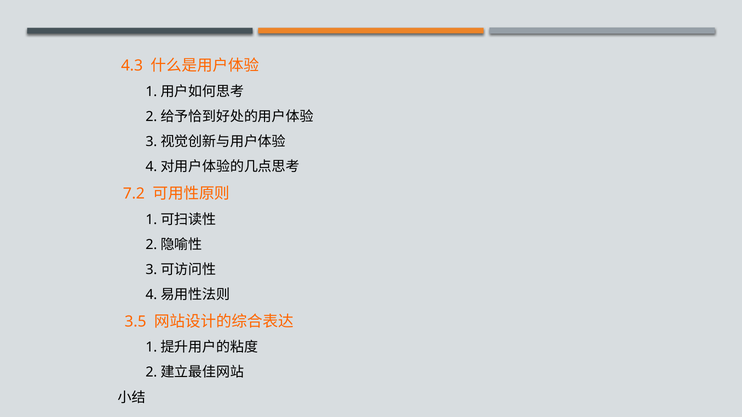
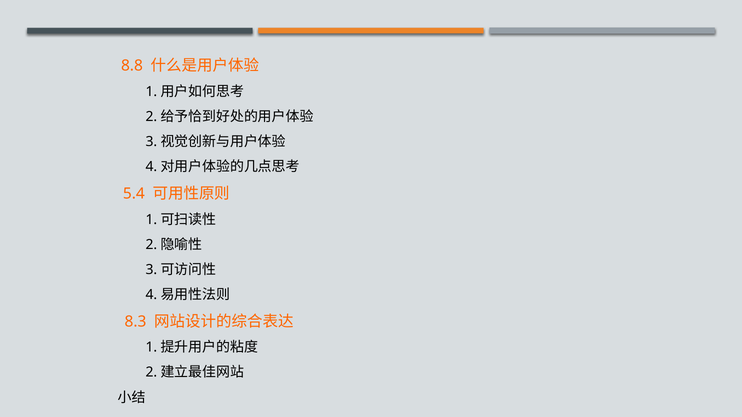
4.3: 4.3 -> 8.8
7.2: 7.2 -> 5.4
3.5: 3.5 -> 8.3
